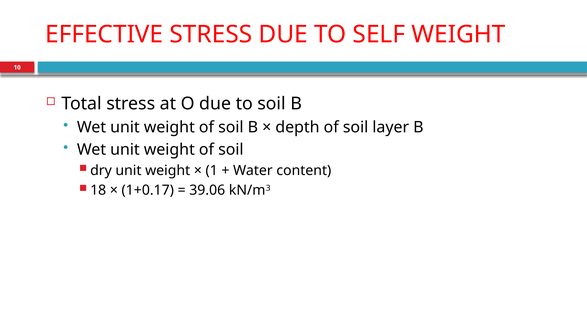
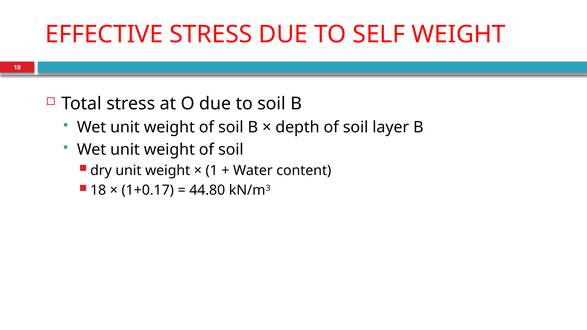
39.06: 39.06 -> 44.80
